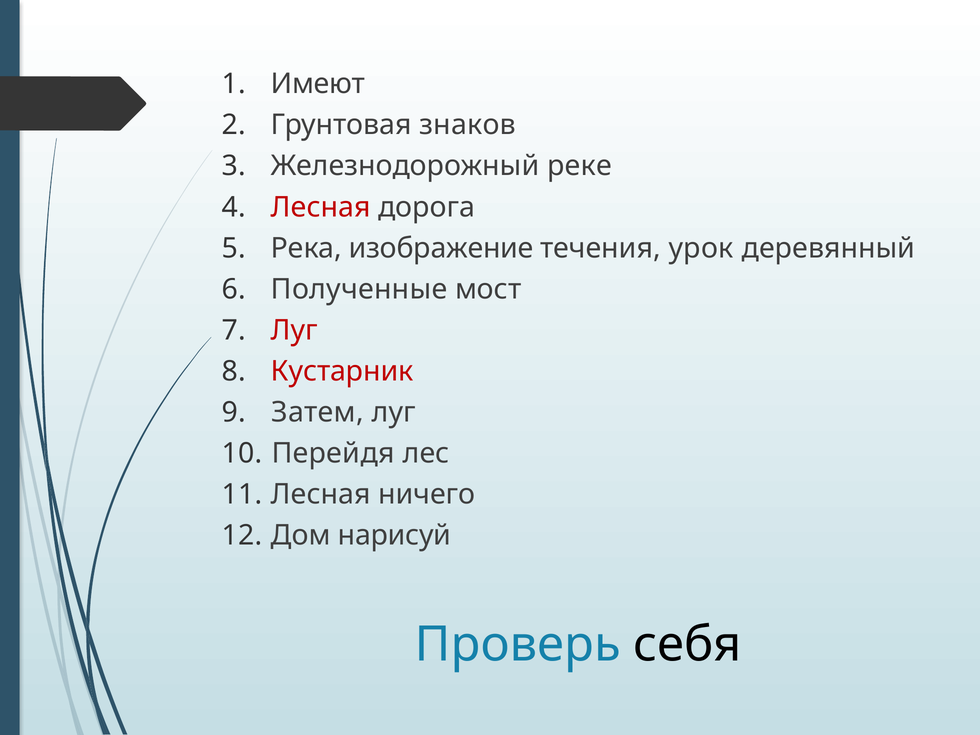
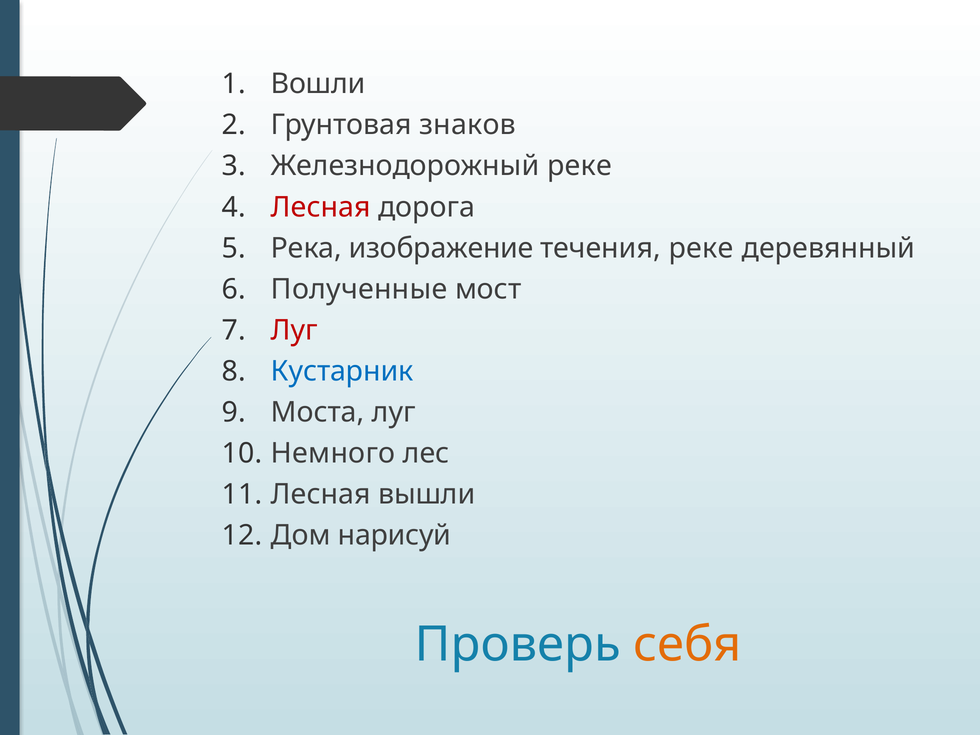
Имеют: Имеют -> Вошли
течения урок: урок -> реке
Кустарник colour: red -> blue
Затем: Затем -> Моста
Перейдя: Перейдя -> Немного
ничего: ничего -> вышли
себя colour: black -> orange
